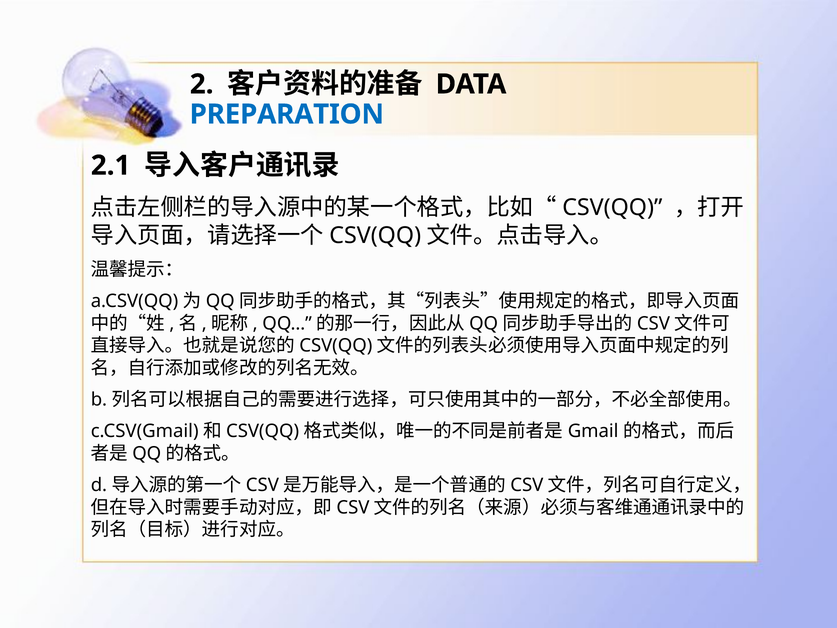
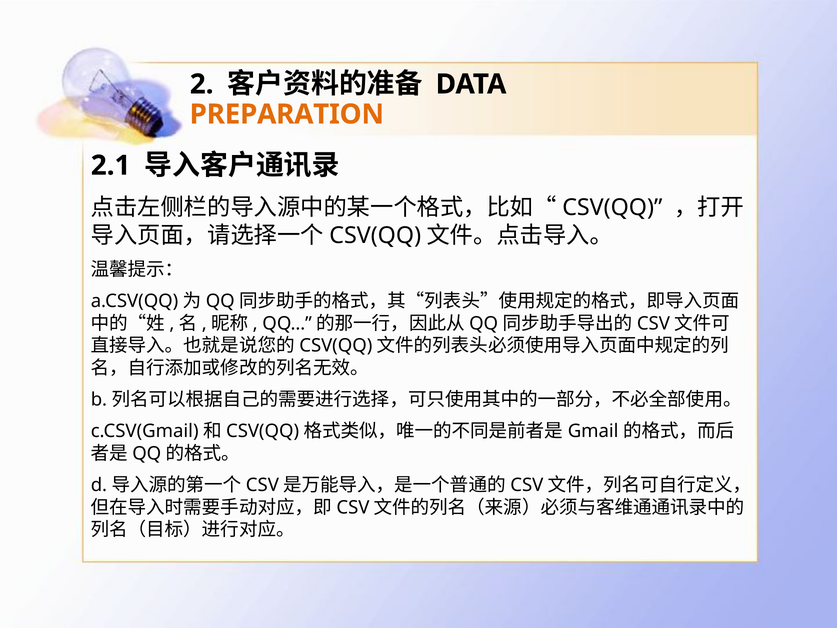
PREPARATION colour: blue -> orange
